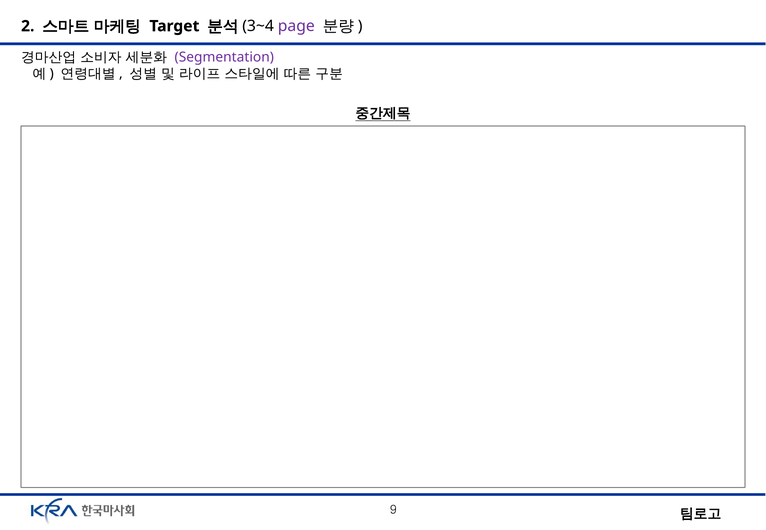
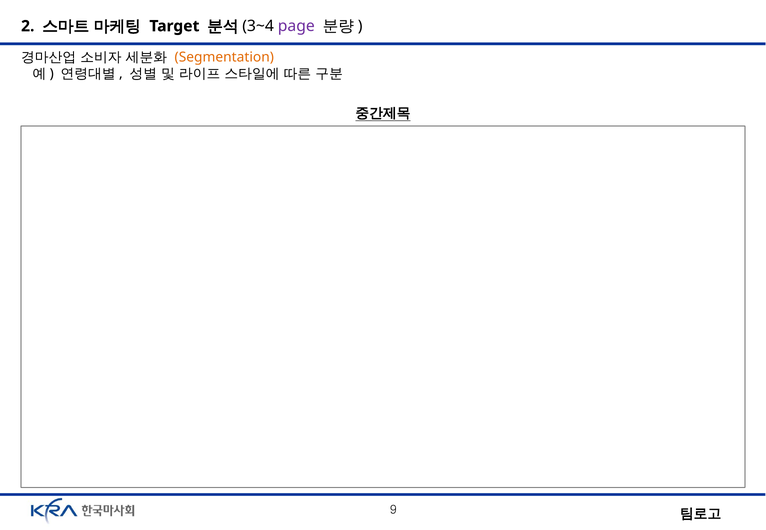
Segmentation colour: purple -> orange
